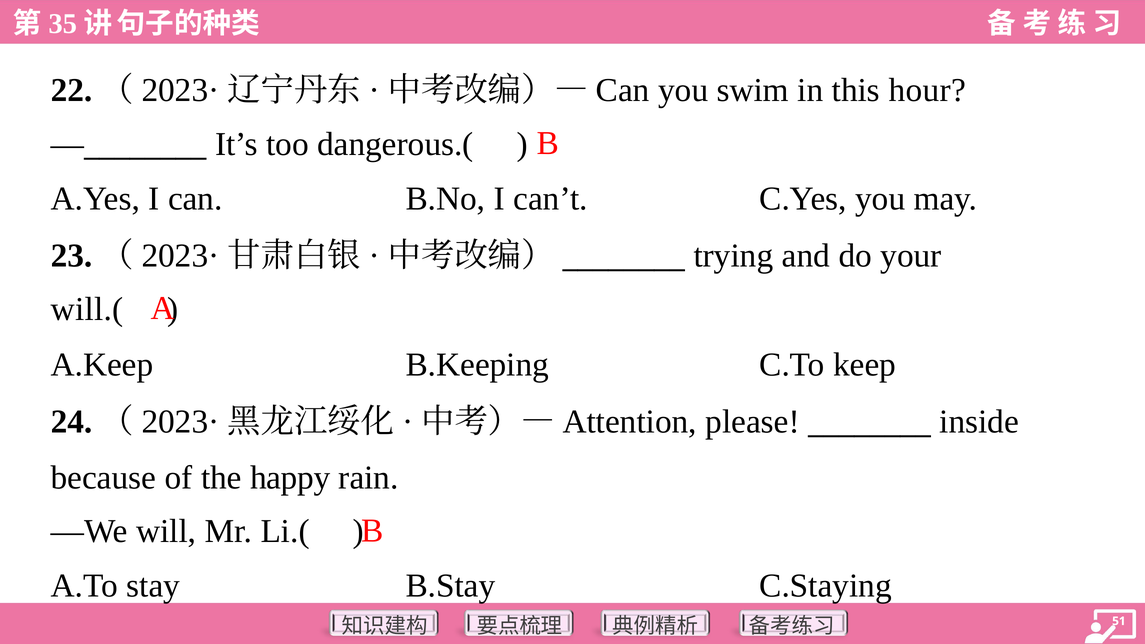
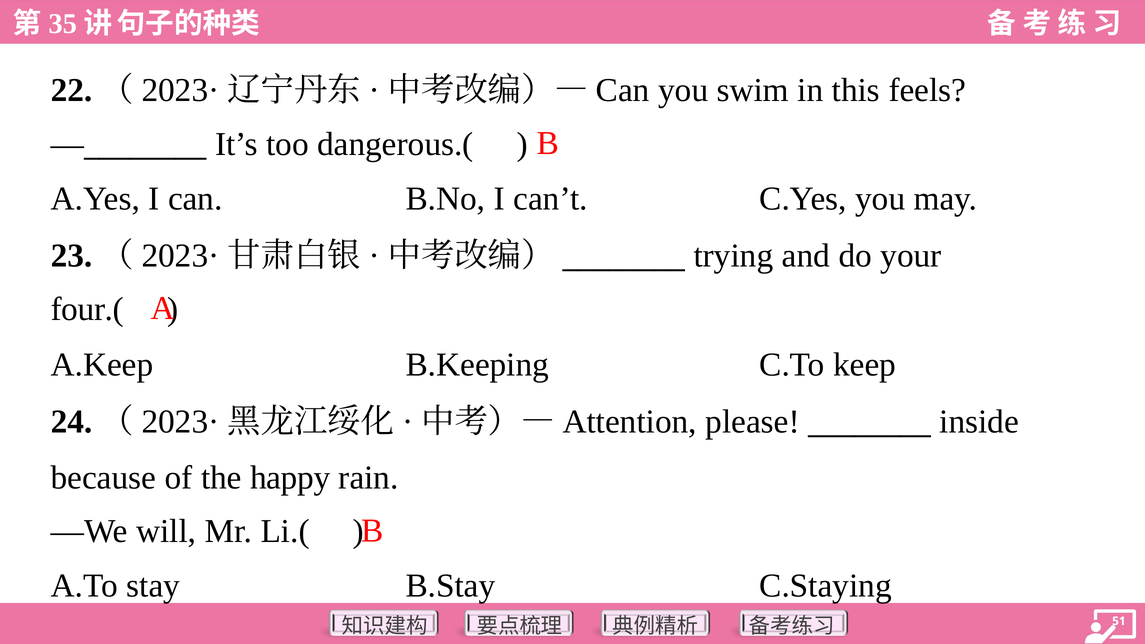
hour: hour -> feels
will.(: will.( -> four.(
